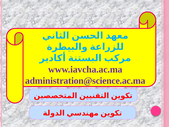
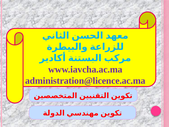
administration@science.ac.ma: administration@science.ac.ma -> administration@licence.ac.ma
